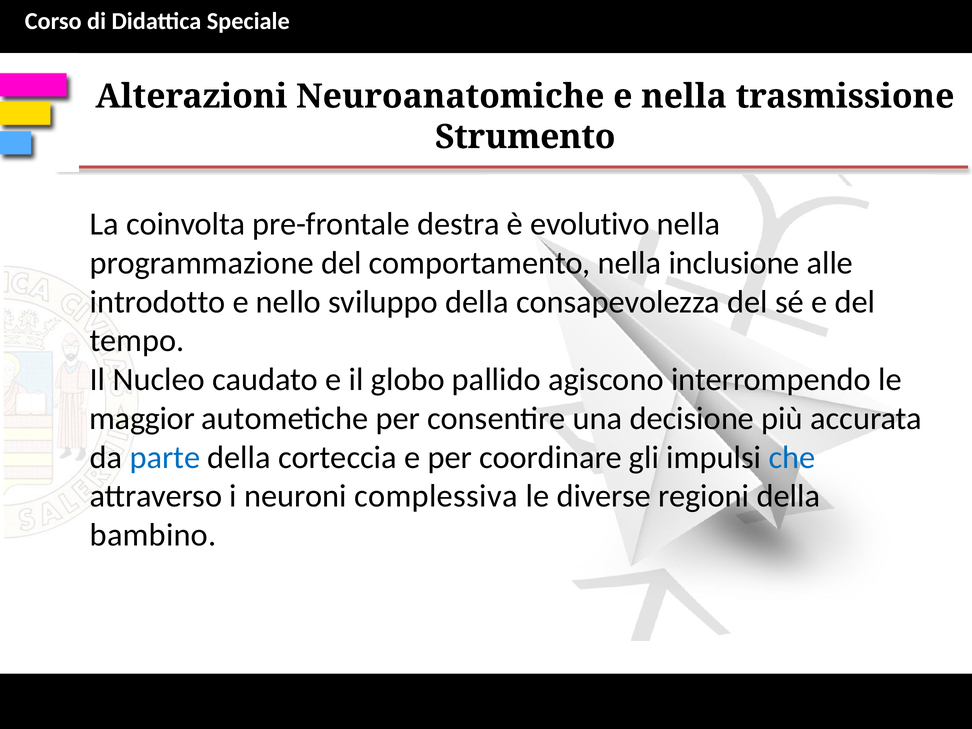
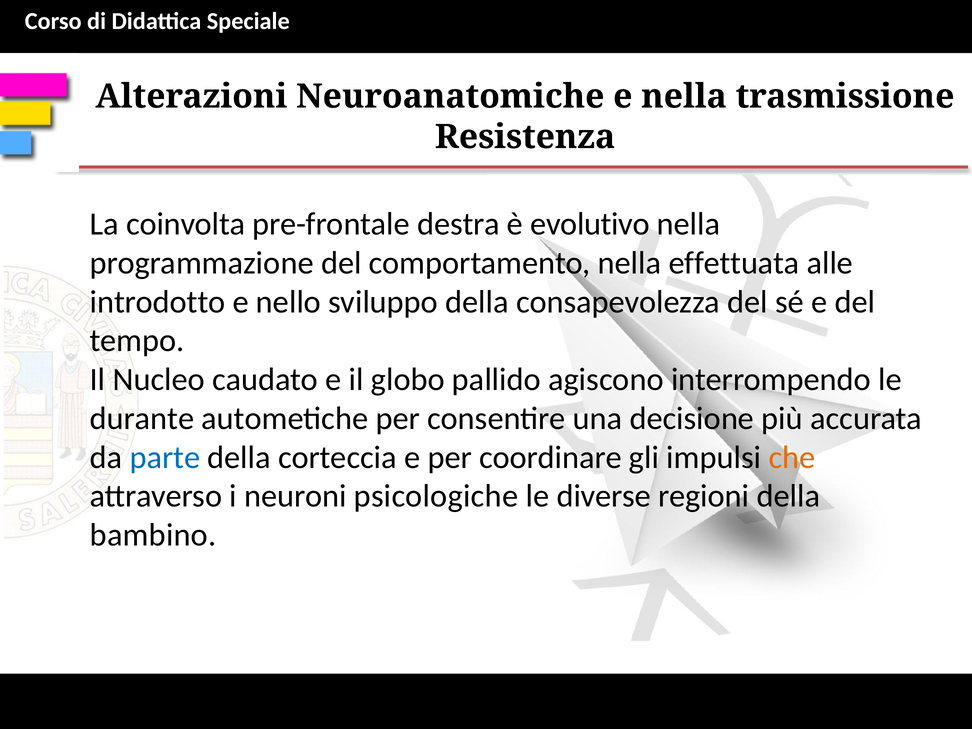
Strumento: Strumento -> Resistenza
inclusione: inclusione -> effettuata
maggior: maggior -> durante
che colour: blue -> orange
complessiva: complessiva -> psicologiche
